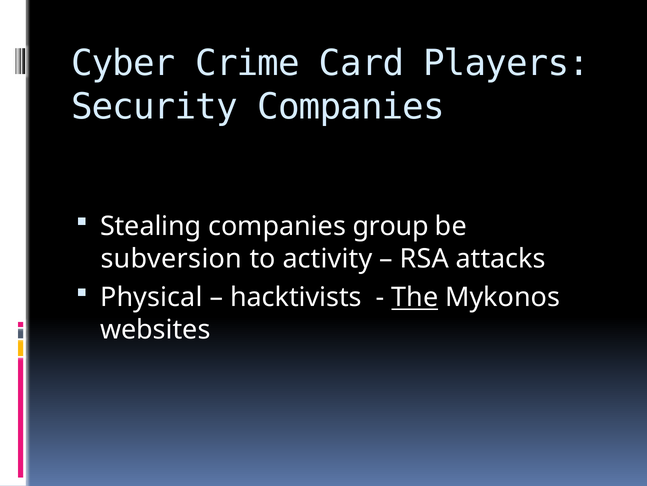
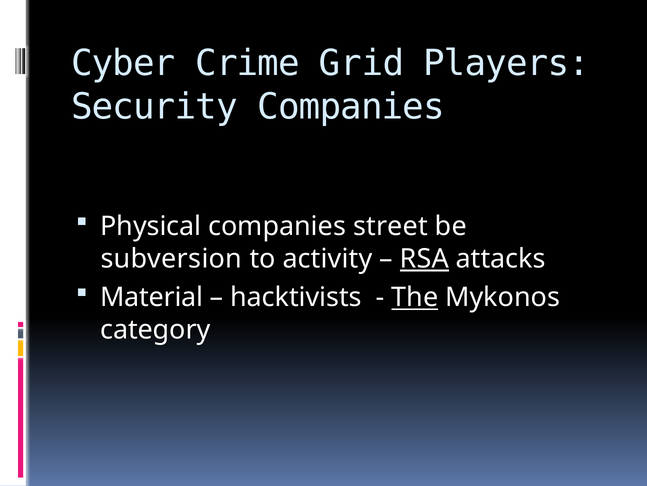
Card: Card -> Grid
Stealing: Stealing -> Physical
group: group -> street
RSA underline: none -> present
Physical: Physical -> Material
websites: websites -> category
